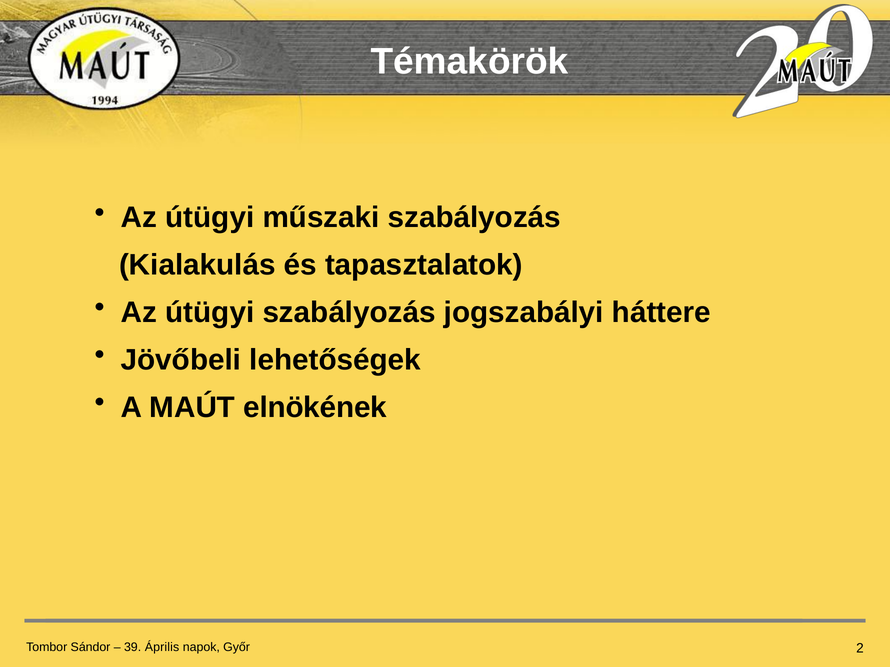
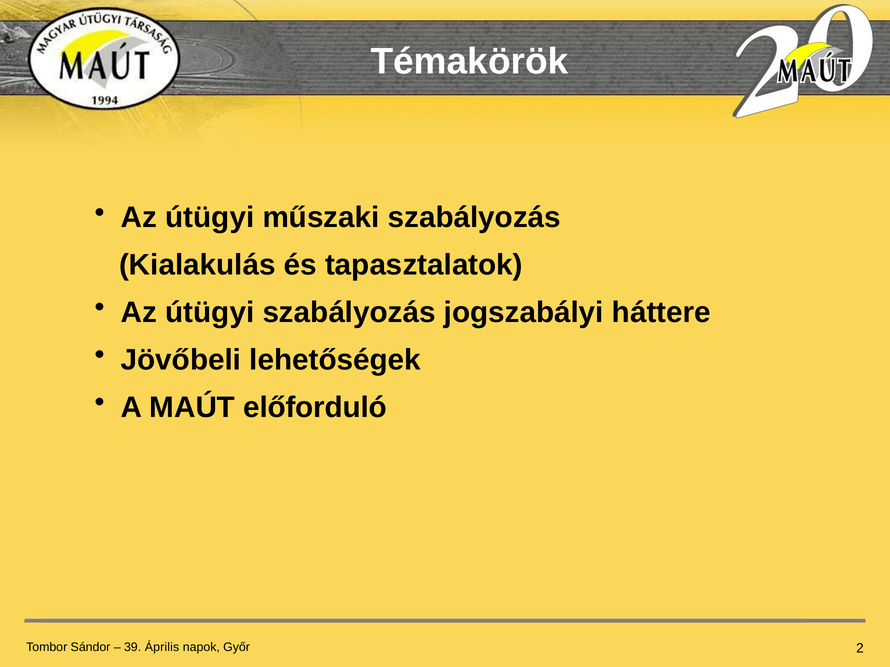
elnökének: elnökének -> előforduló
